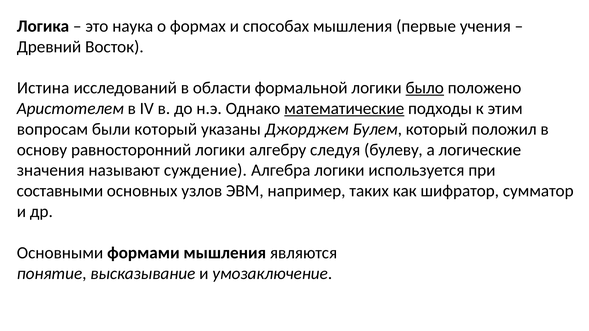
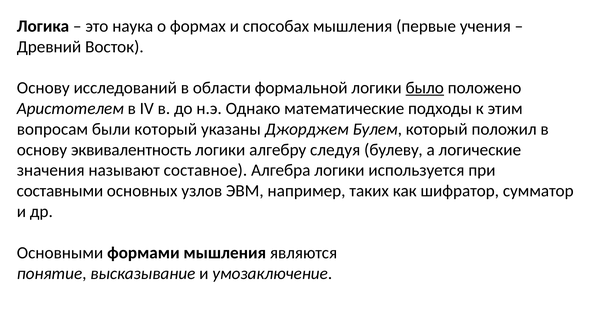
Истина at (43, 88): Истина -> Основу
математические underline: present -> none
равносторонний: равносторонний -> эквивалентность
суждение: суждение -> составное
